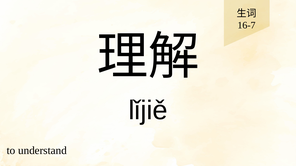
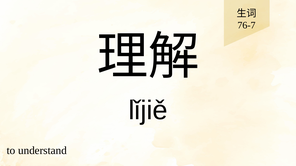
16-7: 16-7 -> 76-7
